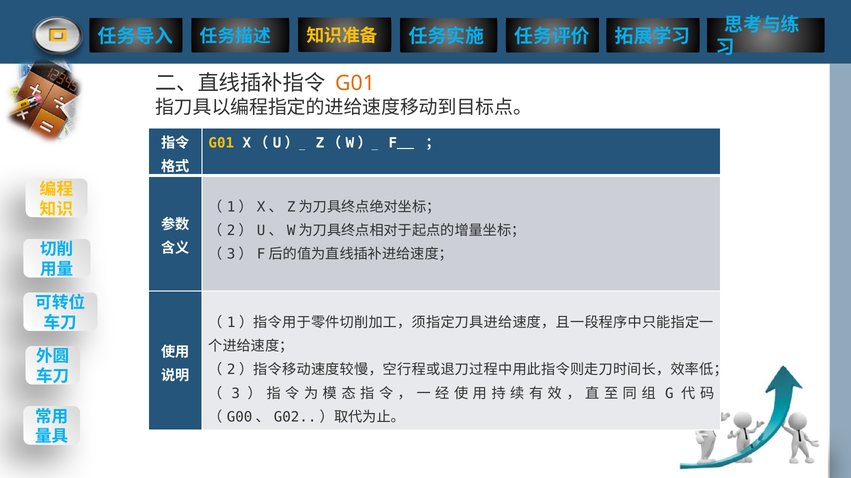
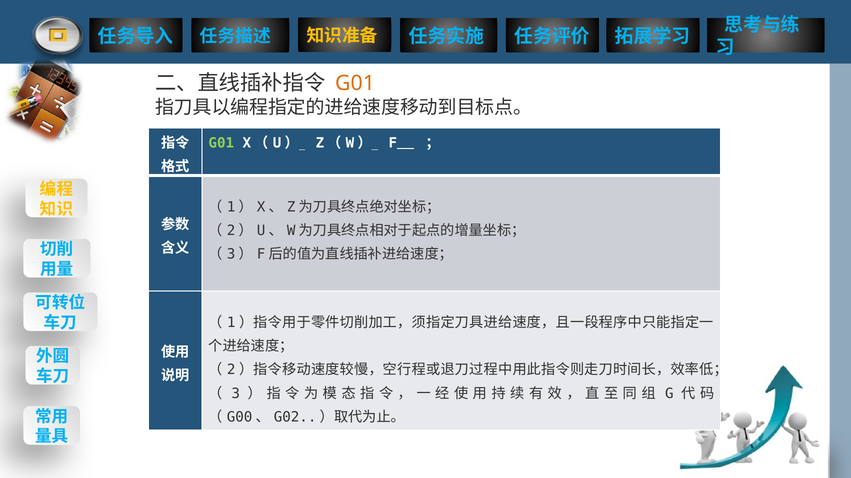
G01 at (221, 143) colour: yellow -> light green
